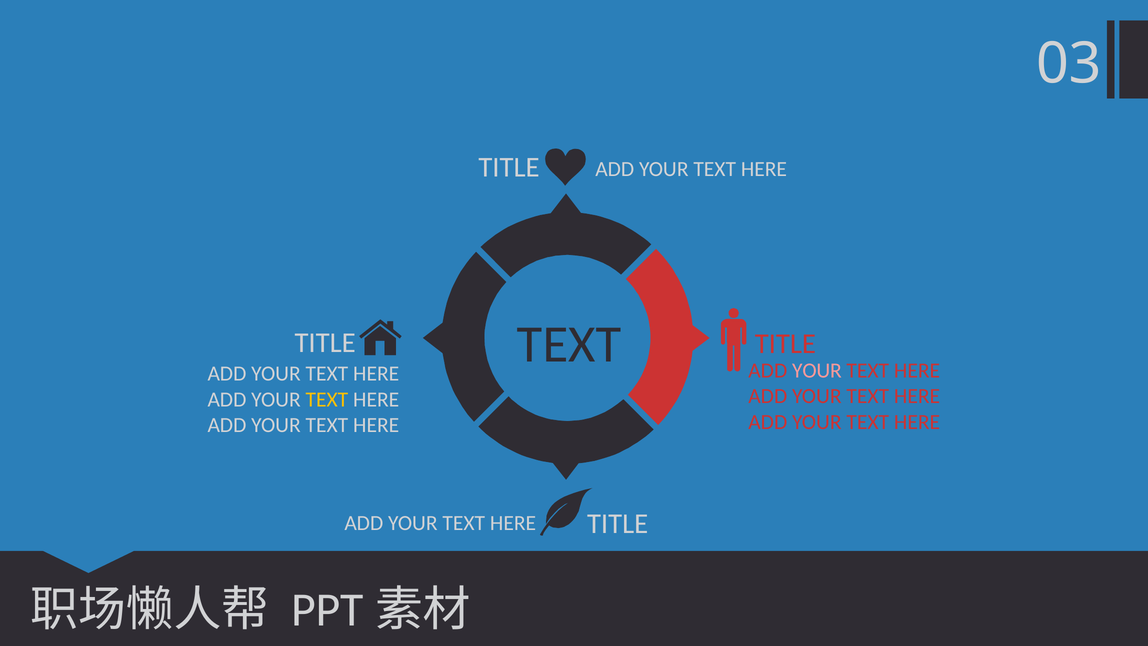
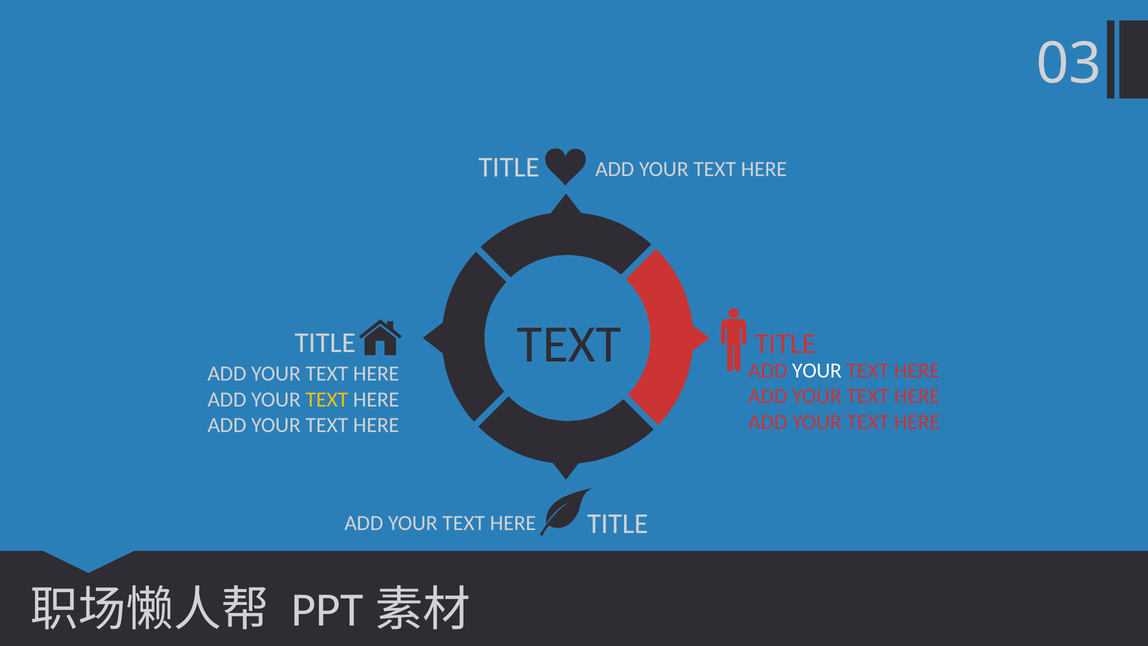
YOUR at (817, 370) colour: pink -> white
